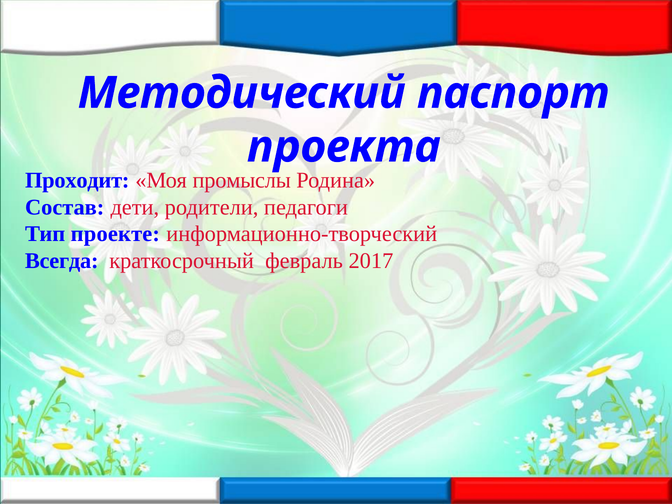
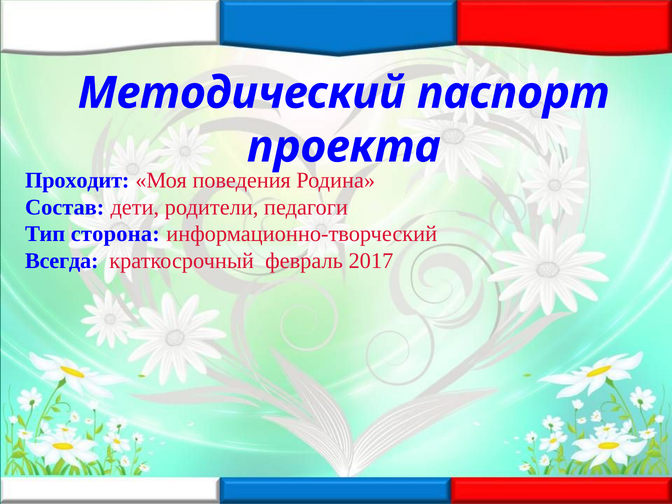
промыслы: промыслы -> поведения
проекте: проекте -> сторона
